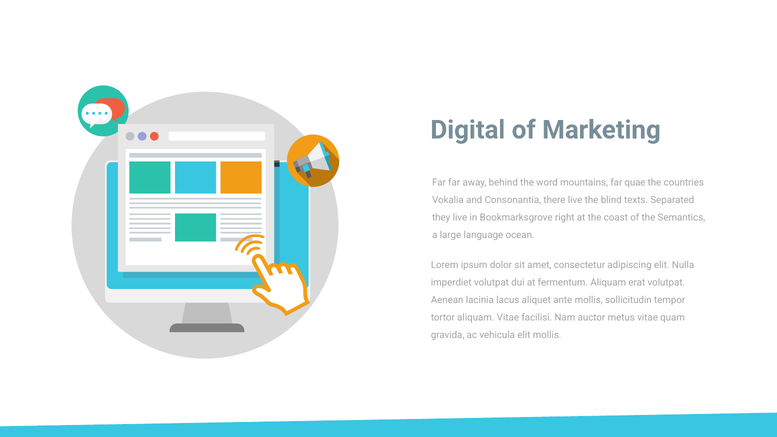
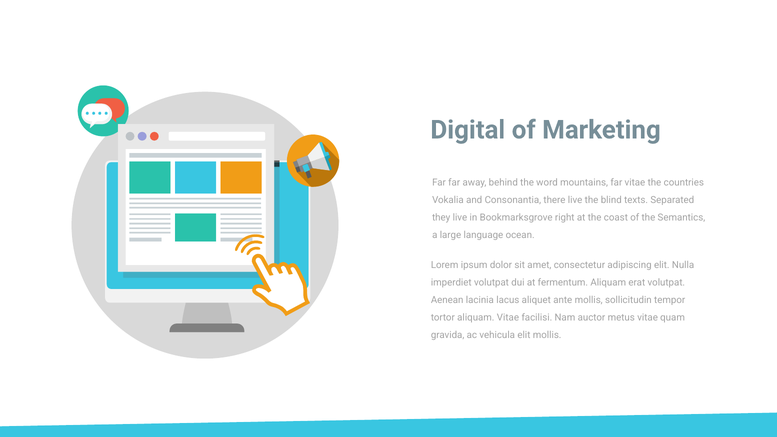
far quae: quae -> vitae
